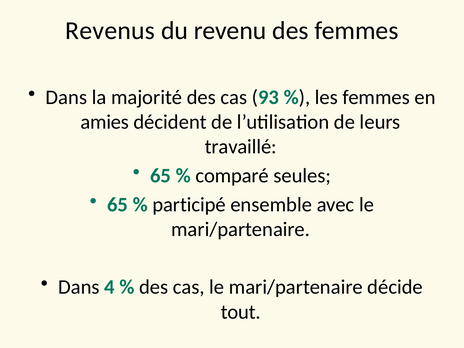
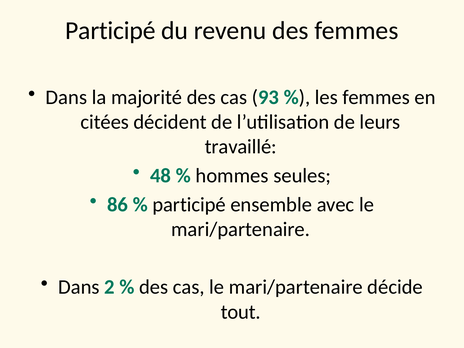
Revenus at (110, 31): Revenus -> Participé
amies: amies -> citées
65 at (161, 176): 65 -> 48
comparé: comparé -> hommes
65 at (118, 205): 65 -> 86
4: 4 -> 2
